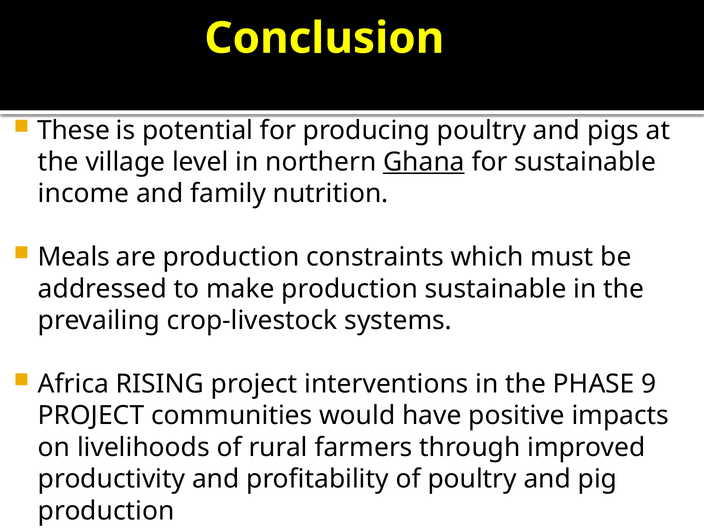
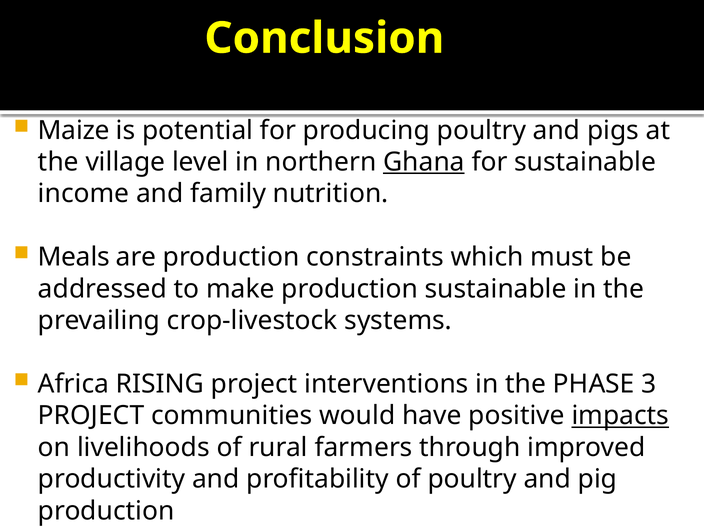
These: These -> Maize
9: 9 -> 3
impacts underline: none -> present
